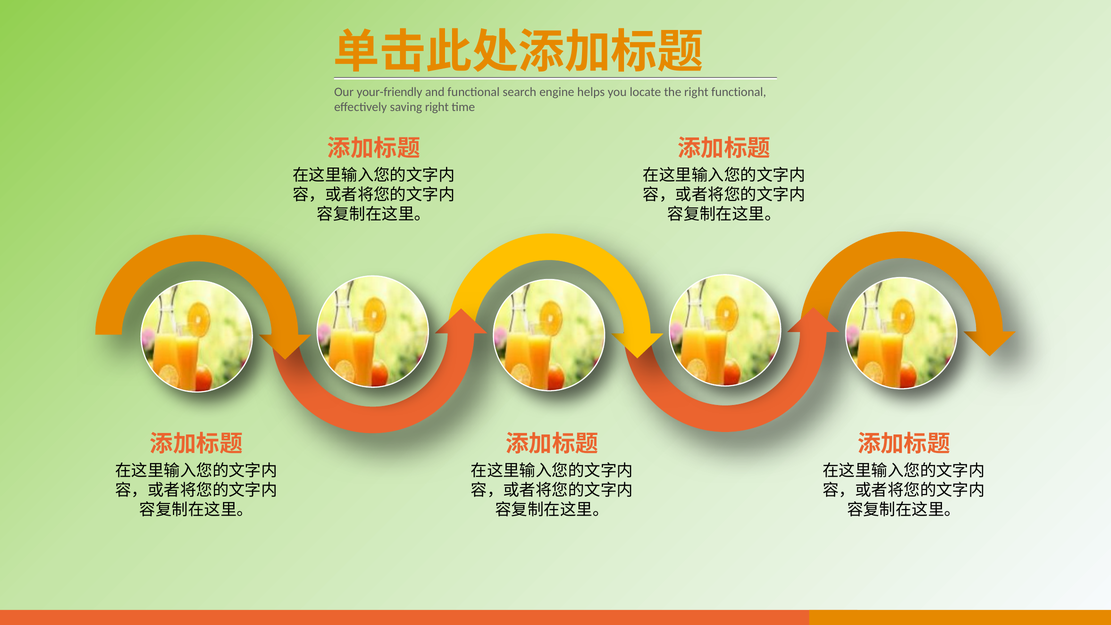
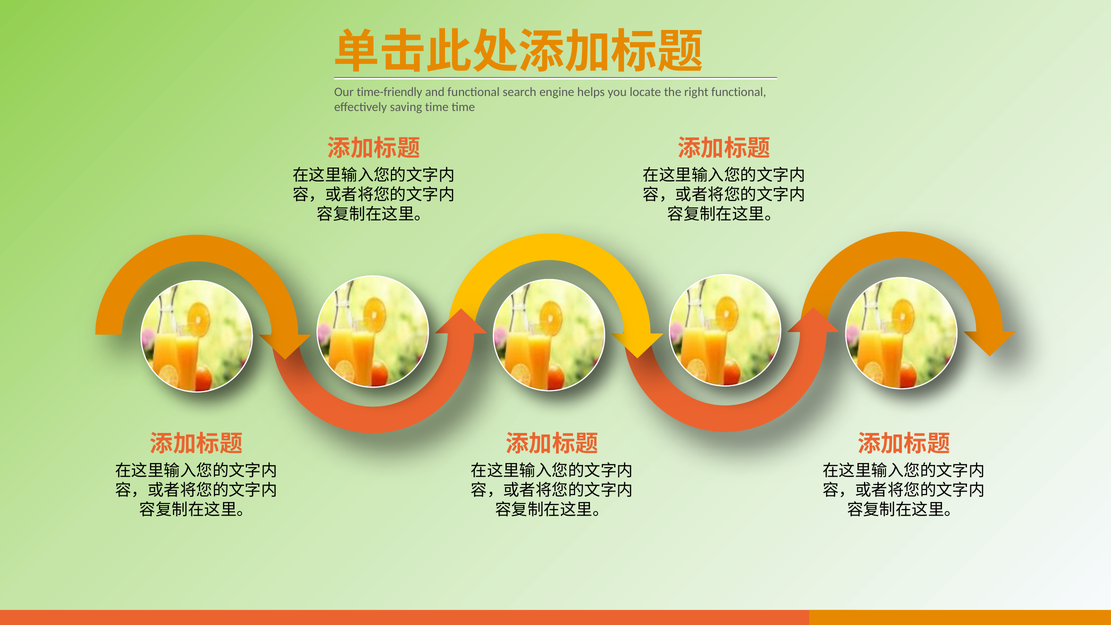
your-friendly: your-friendly -> time-friendly
saving right: right -> time
